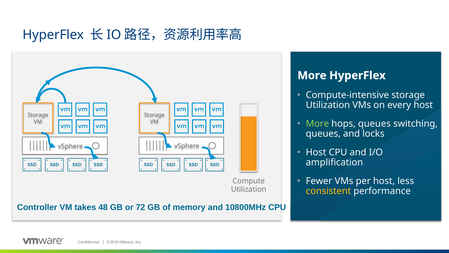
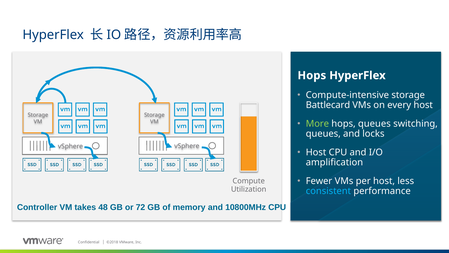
More at (312, 75): More -> Hops
Utilization at (328, 105): Utilization -> Battlecard
consistent colour: yellow -> light blue
